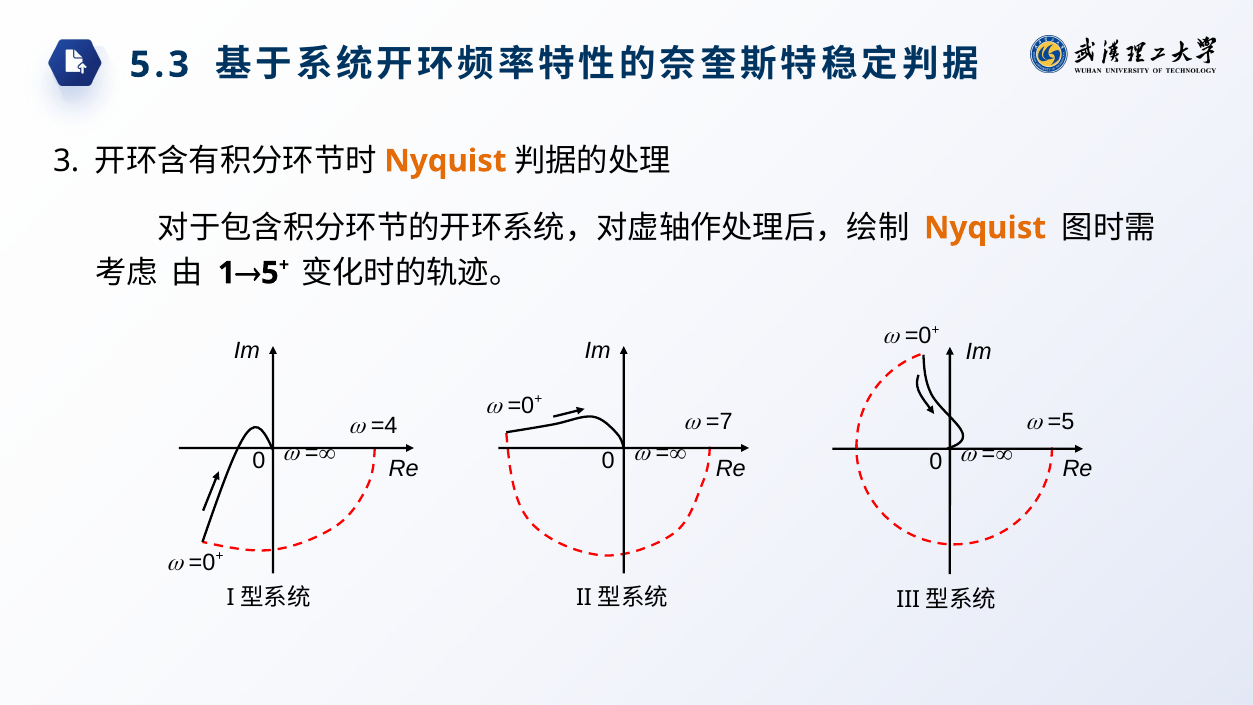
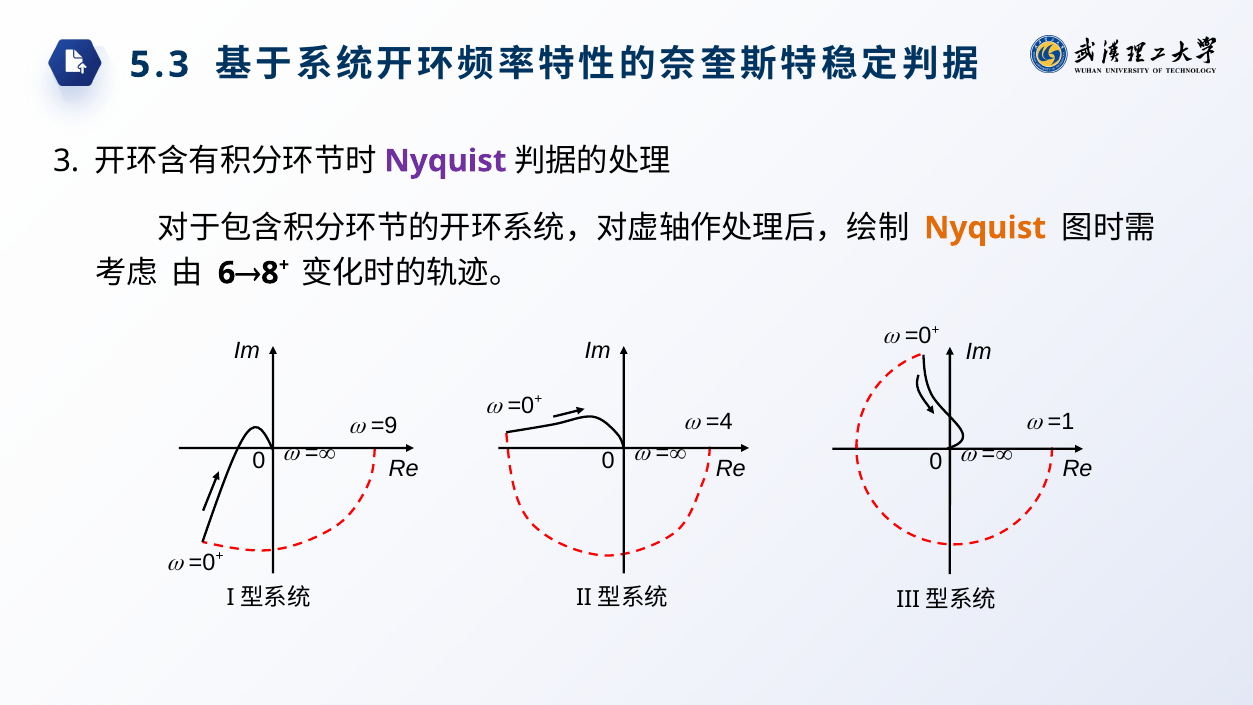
Nyquist at (445, 161) colour: orange -> purple
1: 1 -> 6
5: 5 -> 8
=7: =7 -> =4
=5: =5 -> =1
=4: =4 -> =9
